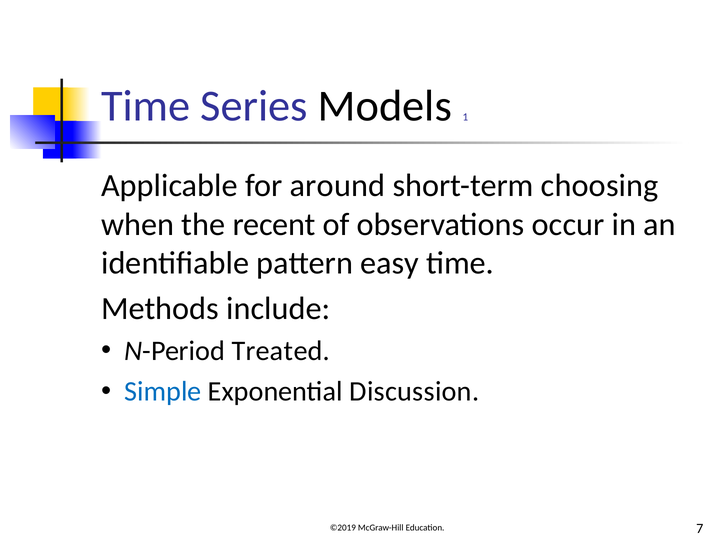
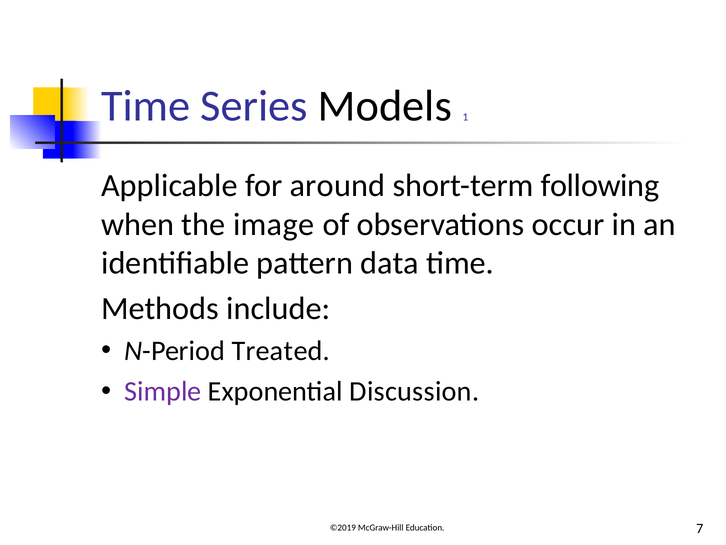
choosing: choosing -> following
recent: recent -> image
easy: easy -> data
Simple colour: blue -> purple
